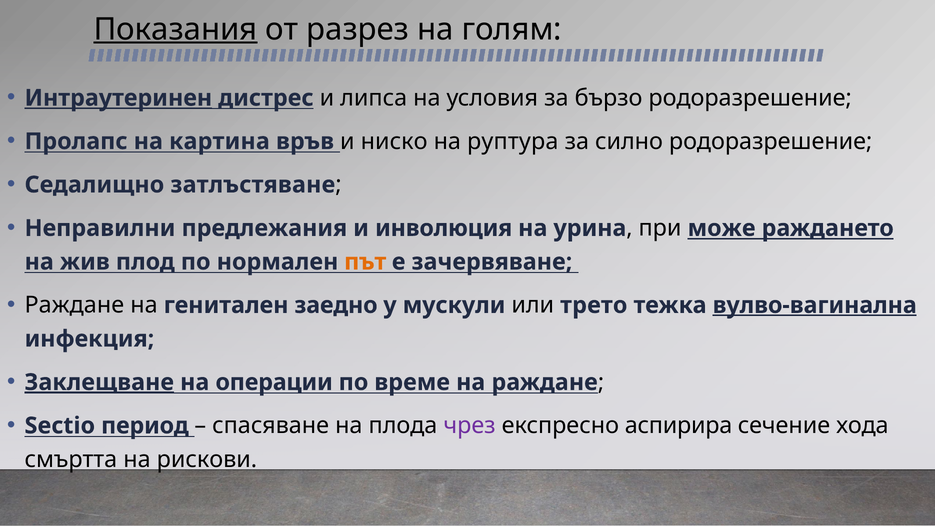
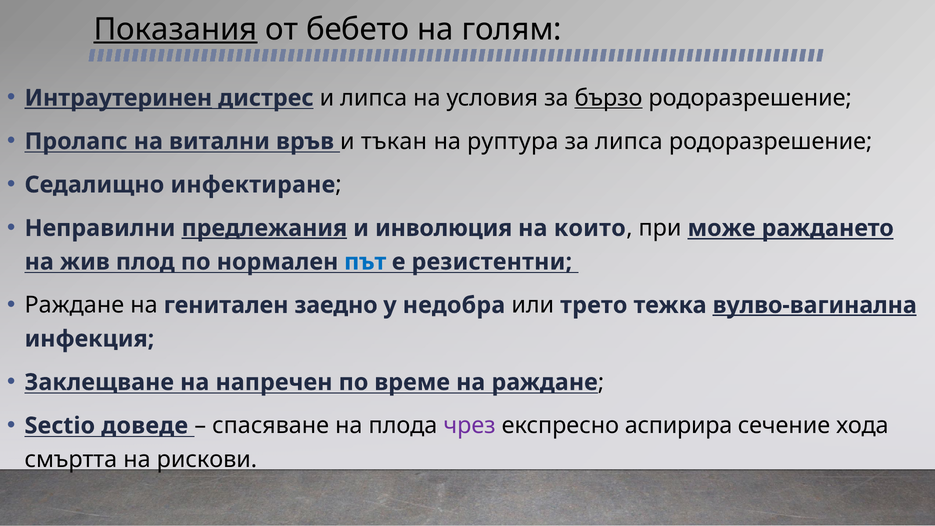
разрез: разрез -> бебето
бързо underline: none -> present
картина: картина -> витални
ниско: ниско -> тъкан
за силно: силно -> липса
затлъстяване: затлъстяване -> инфектиране
предлежания underline: none -> present
урина: урина -> които
път colour: orange -> blue
зачервяване: зачервяване -> резистентни
мускули: мускули -> недобра
Заклещване underline: present -> none
операции: операции -> напречен
период: период -> доведе
